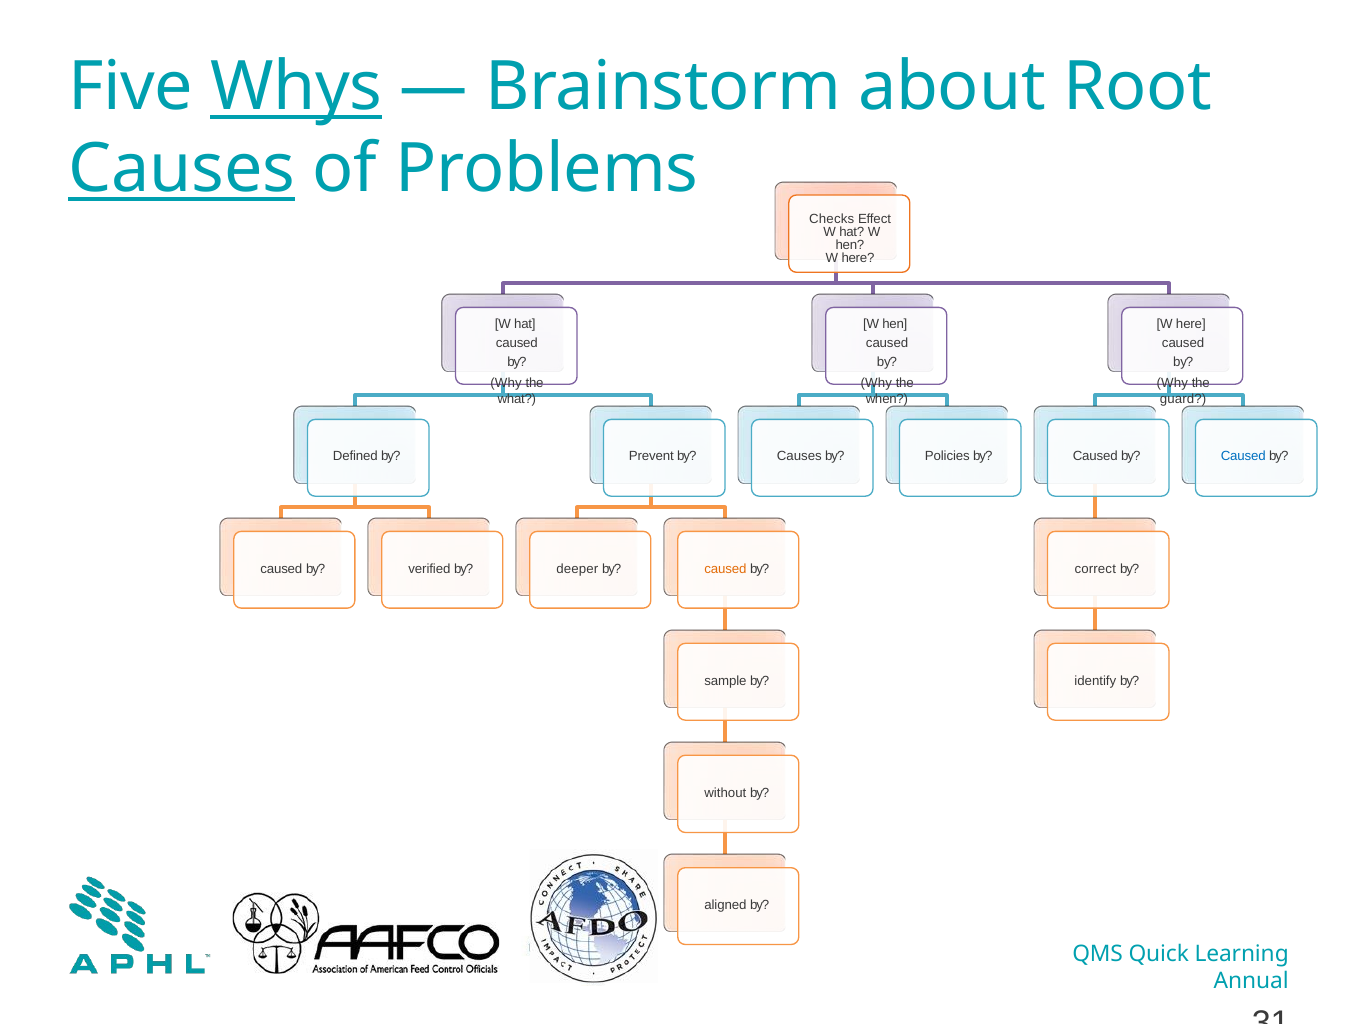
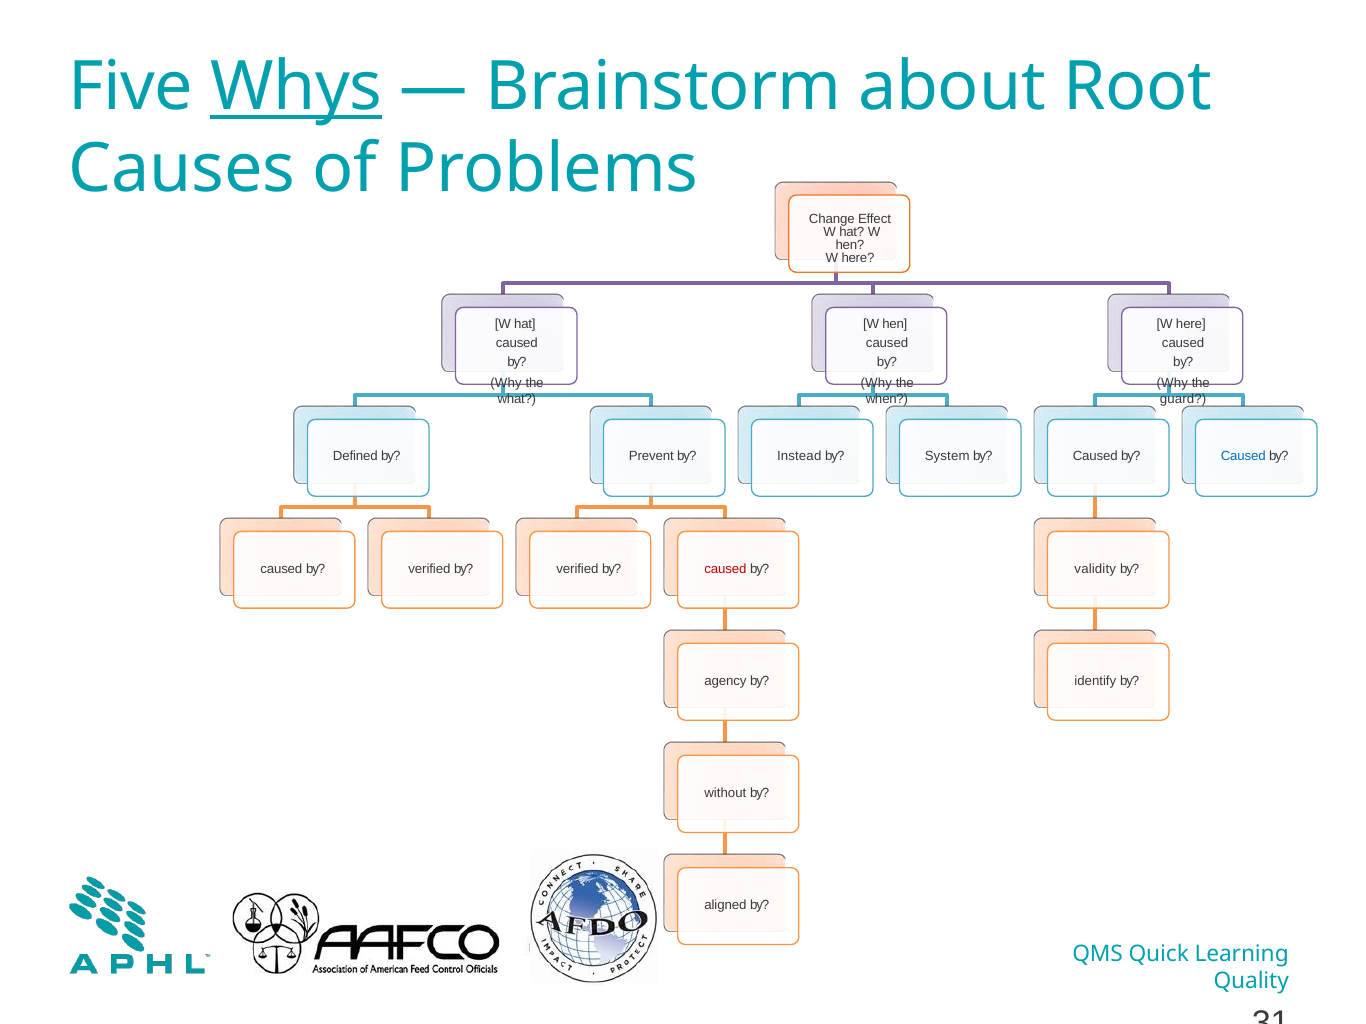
Causes at (182, 169) underline: present -> none
Checks: Checks -> Change
Causes at (799, 457): Causes -> Instead
Policies: Policies -> System
deeper at (577, 569): deeper -> verified
caused at (725, 569) colour: orange -> red
correct: correct -> validity
sample: sample -> agency
Annual: Annual -> Quality
